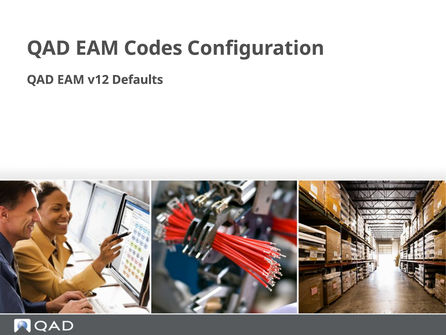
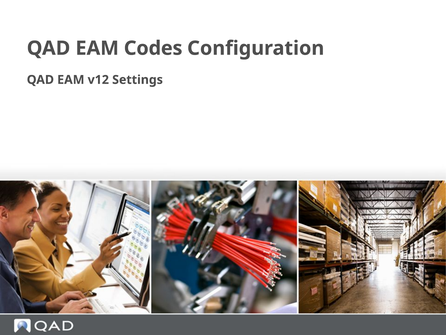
Defaults: Defaults -> Settings
